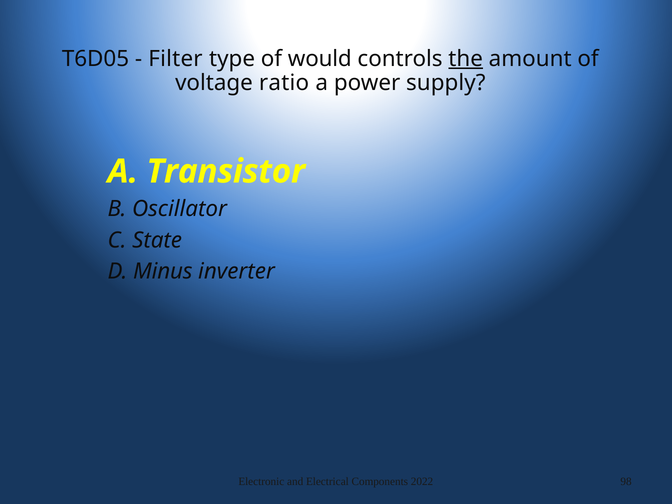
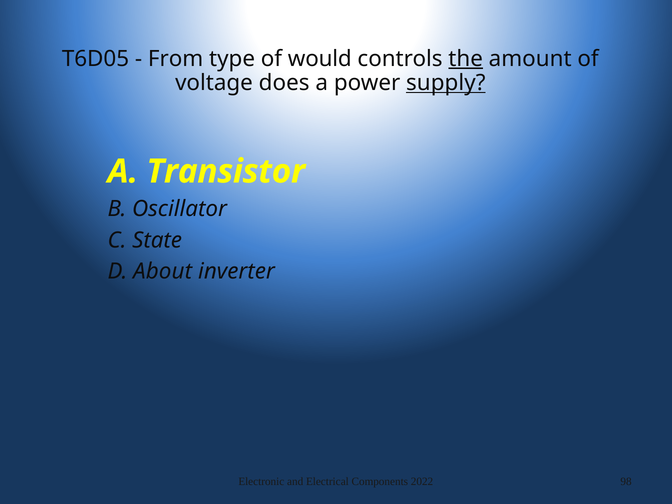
Filter: Filter -> From
ratio: ratio -> does
supply underline: none -> present
Minus: Minus -> About
